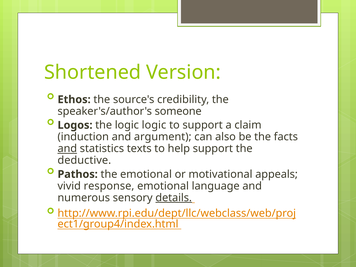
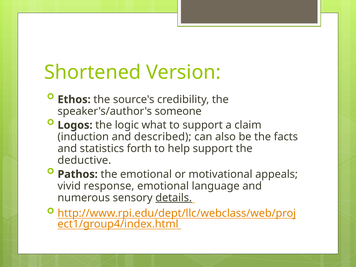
logic logic: logic -> what
argument: argument -> described
and at (67, 149) underline: present -> none
texts: texts -> forth
